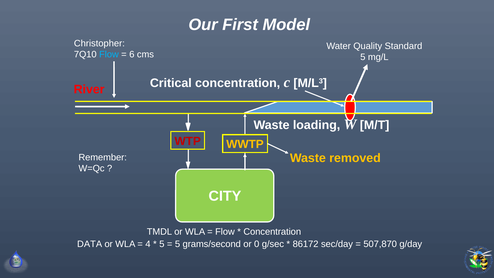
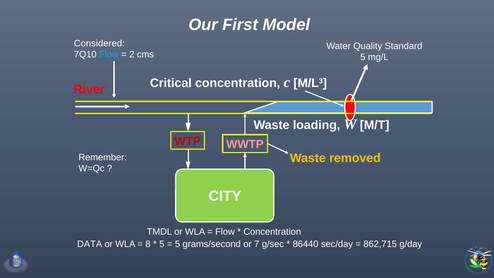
Christopher: Christopher -> Considered
6: 6 -> 2
WWTP colour: yellow -> pink
4: 4 -> 8
0: 0 -> 7
86172: 86172 -> 86440
507,870: 507,870 -> 862,715
